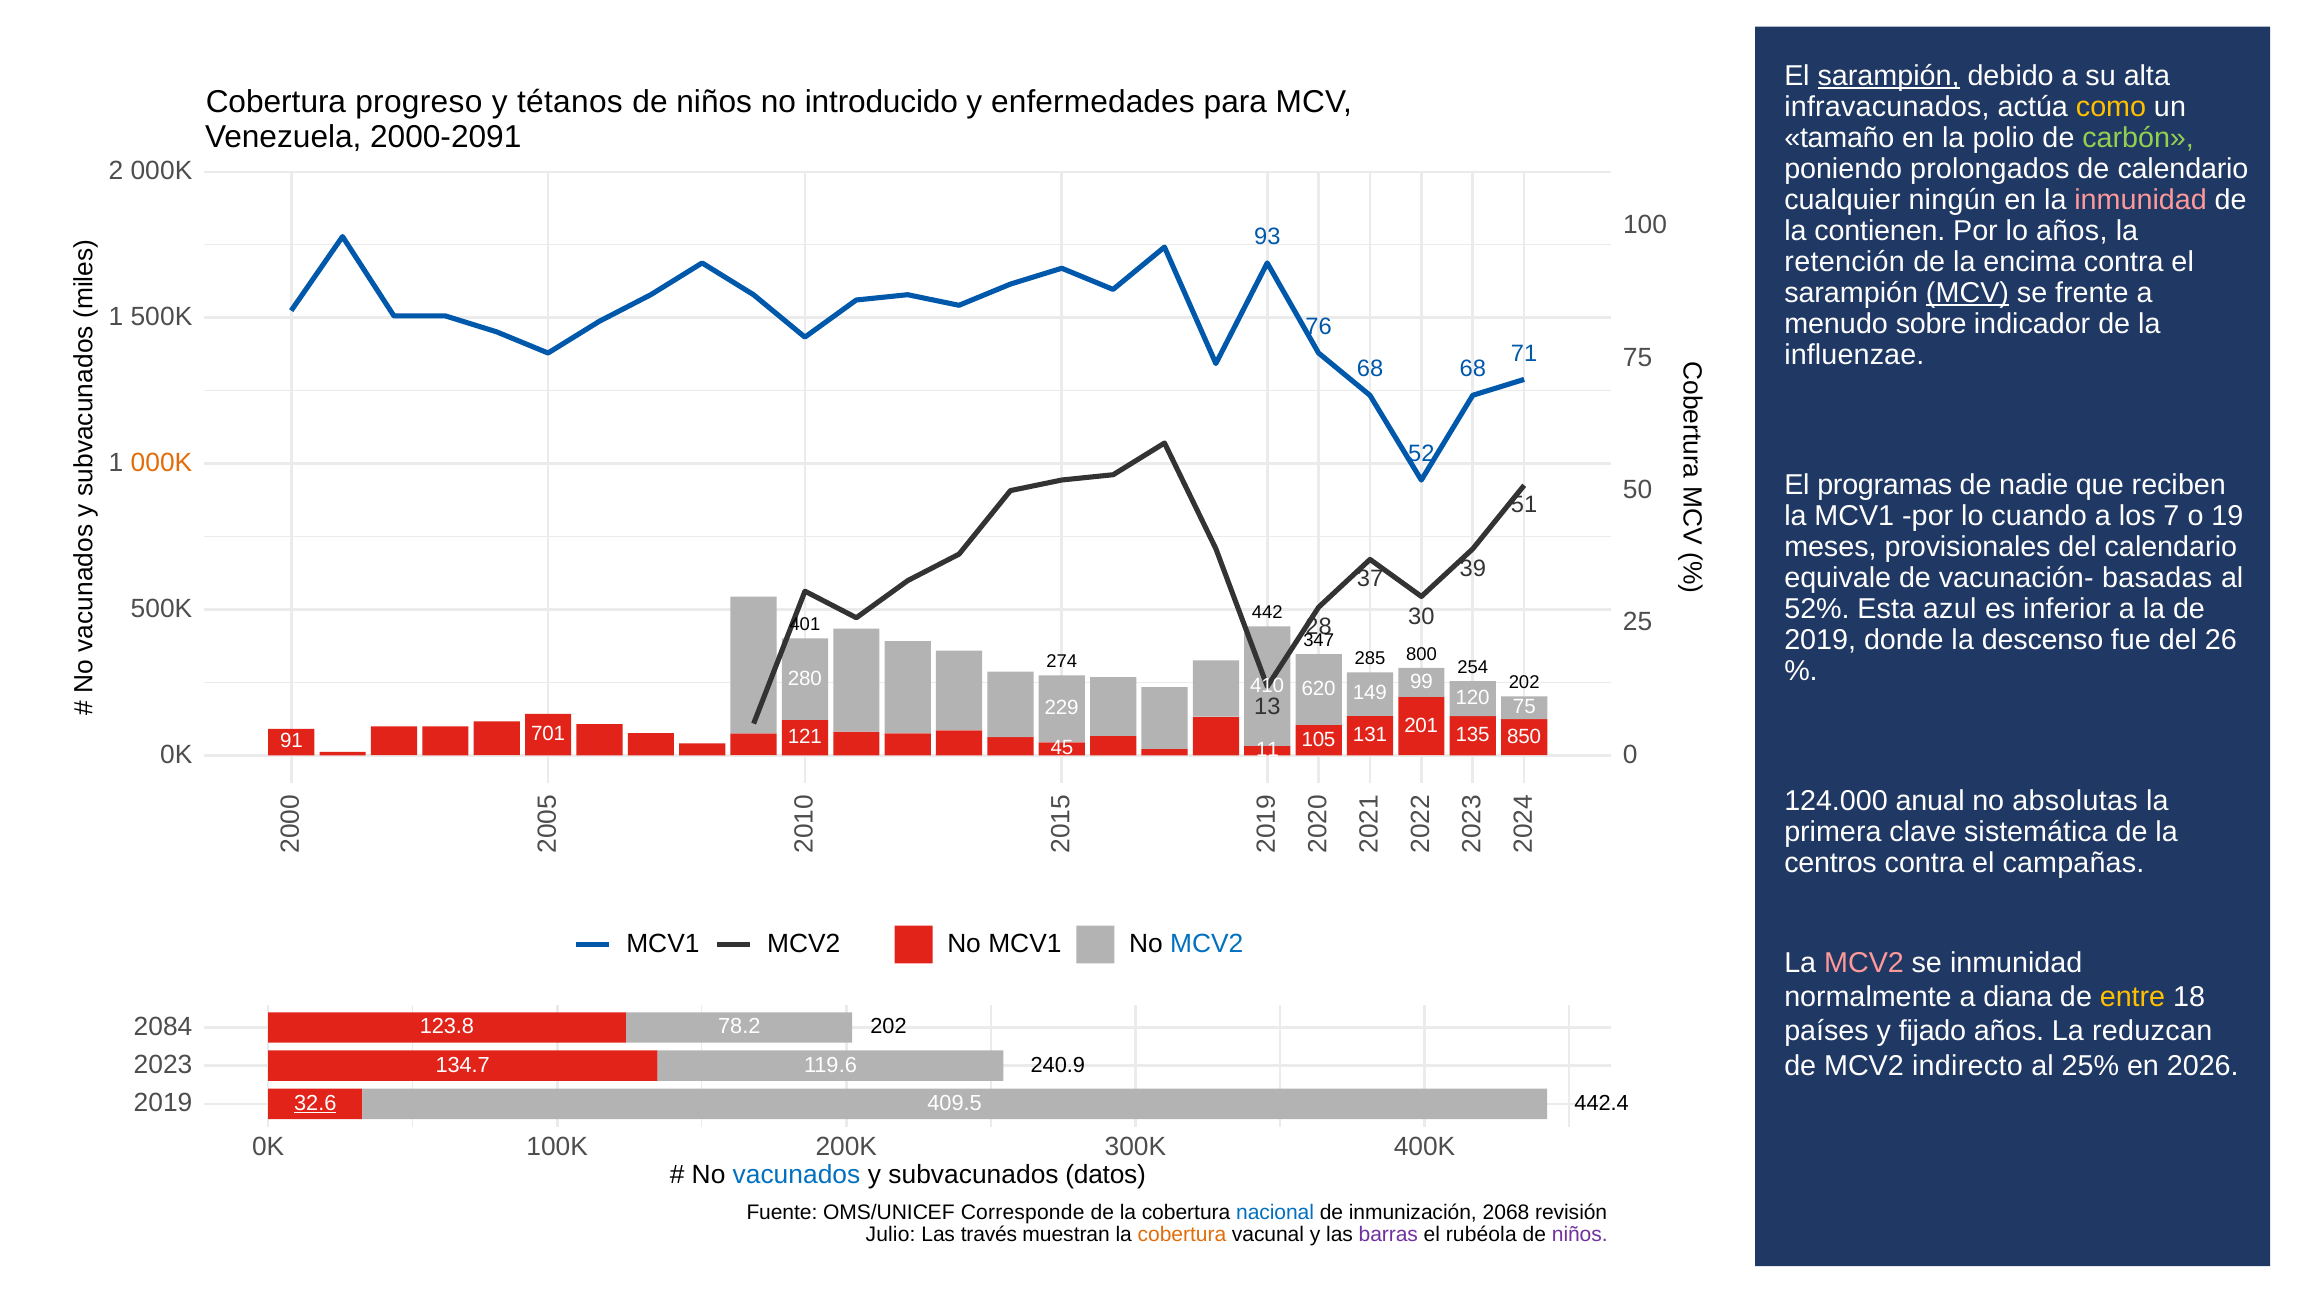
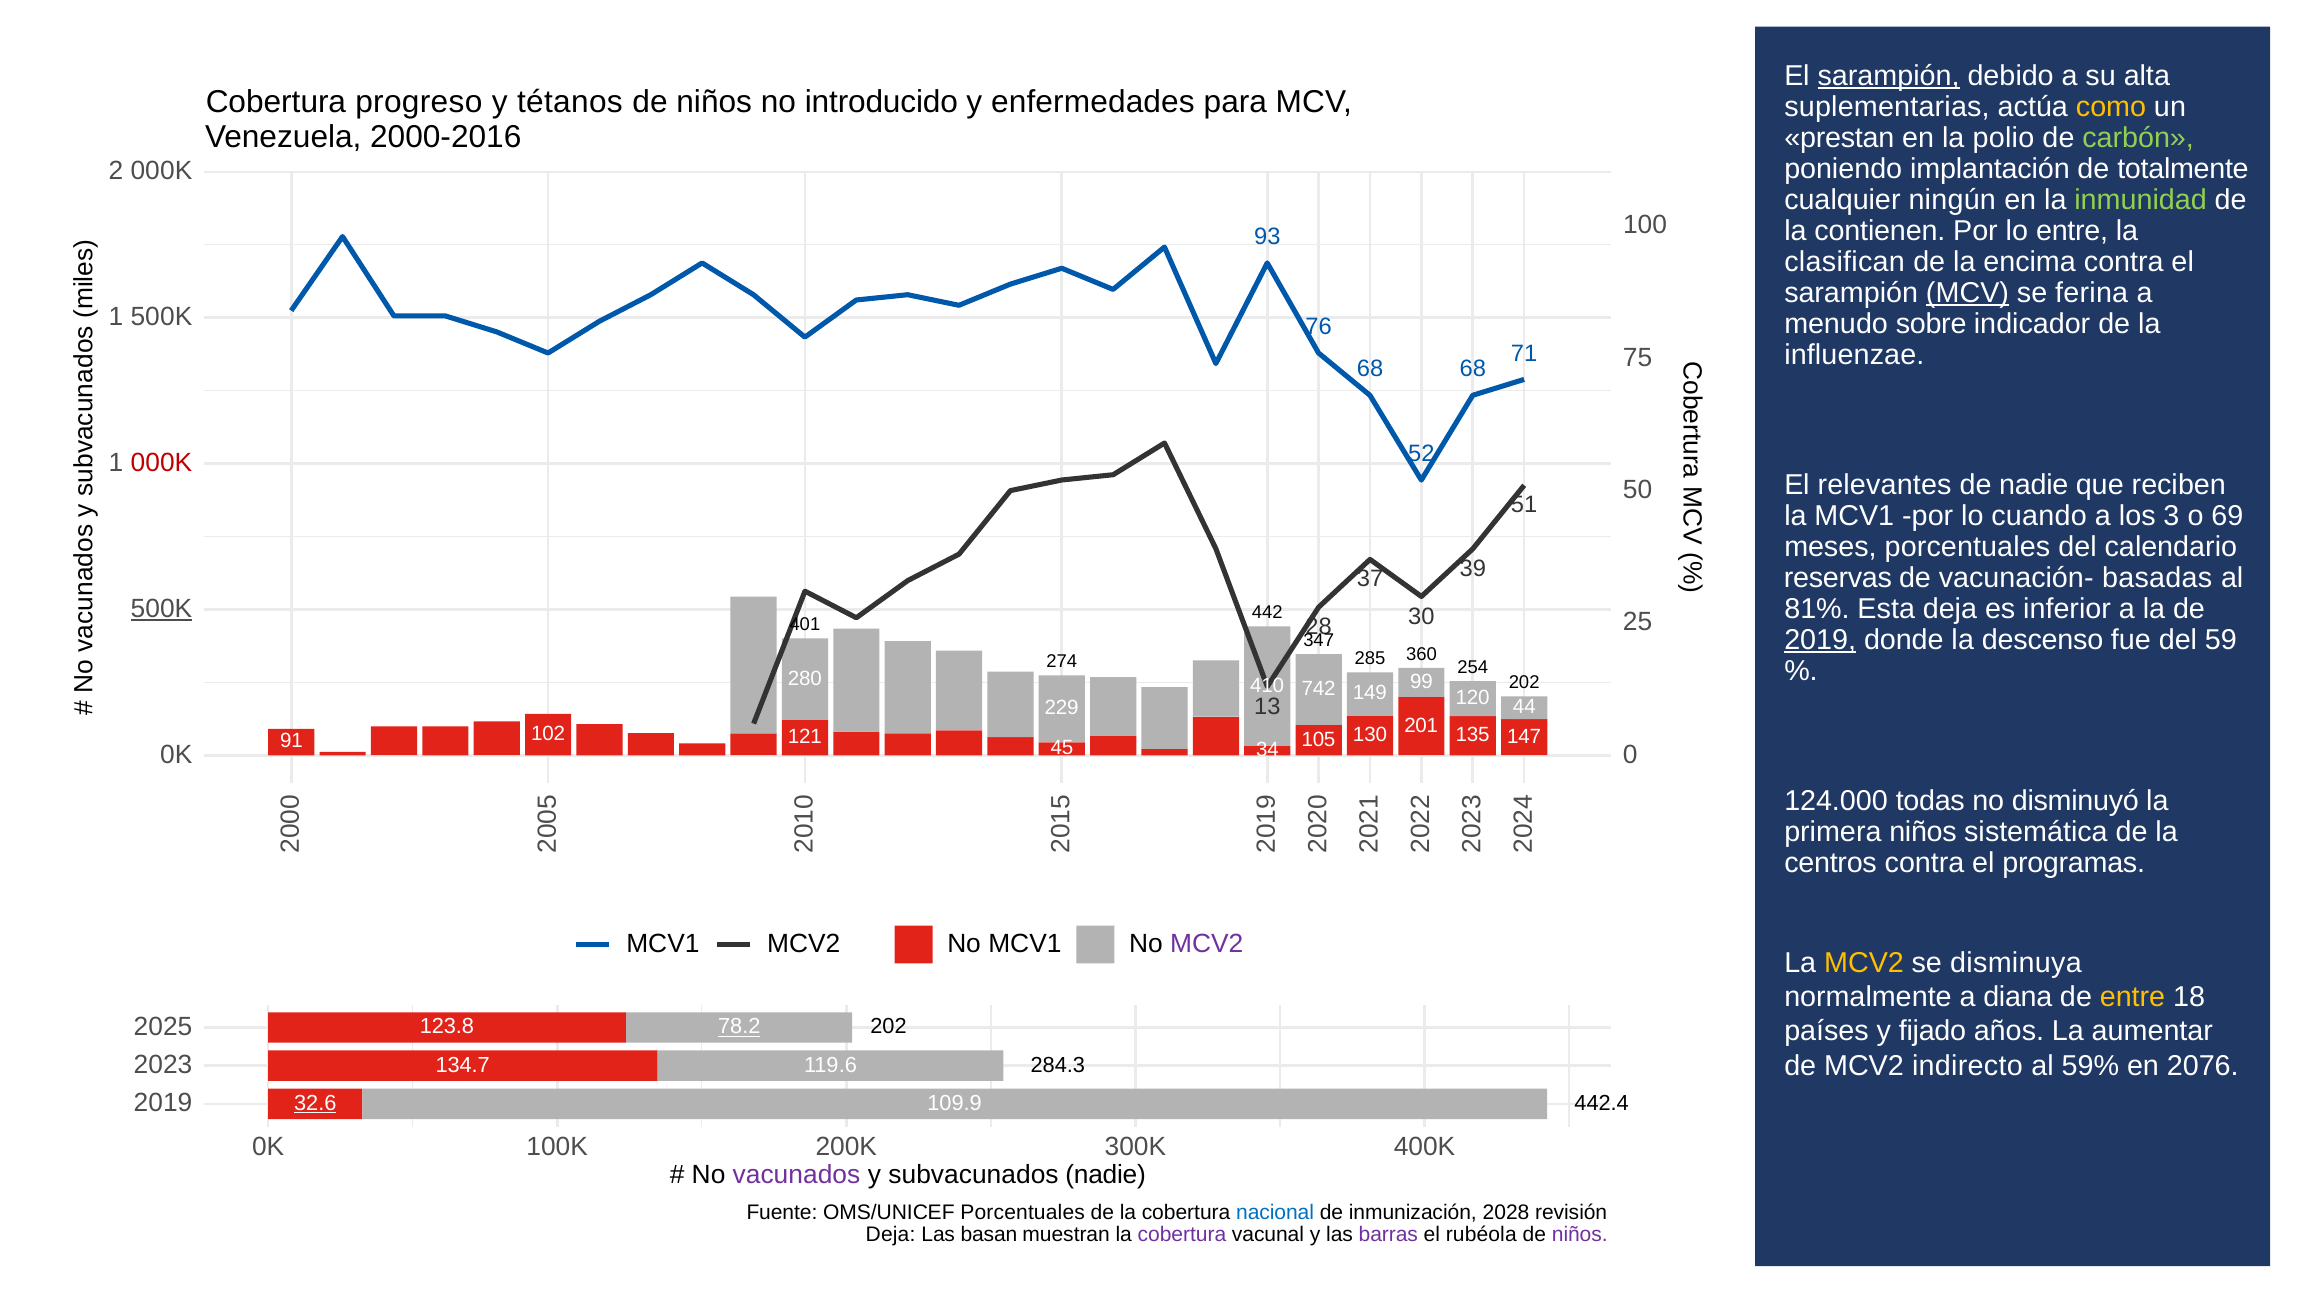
infravacunados: infravacunados -> suplementarias
2000-2091: 2000-2091 -> 2000-2016
tamaño: tamaño -> prestan
prolongados: prolongados -> implantación
de calendario: calendario -> totalmente
inmunidad at (2141, 200) colour: pink -> light green
lo años: años -> entre
retención: retención -> clasifican
frente: frente -> ferina
000K at (161, 463) colour: orange -> red
programas: programas -> relevantes
los 7: 7 -> 3
19: 19 -> 69
meses provisionales: provisionales -> porcentuales
equivale: equivale -> reservas
52%: 52% -> 81%
Esta azul: azul -> deja
500K at (161, 609) underline: none -> present
2019 at (1820, 640) underline: none -> present
26: 26 -> 59
800: 800 -> 360
620: 620 -> 742
120 75: 75 -> 44
131: 131 -> 130
850: 850 -> 147
701: 701 -> 102
11: 11 -> 34
anual: anual -> todas
absolutas: absolutas -> disminuyó
primera clave: clave -> niños
campañas: campañas -> programas
MCV2 at (1207, 944) colour: blue -> purple
MCV2 at (1864, 963) colour: pink -> yellow
se inmunidad: inmunidad -> disminuya
2084: 2084 -> 2025
78.2 underline: none -> present
reduzcan: reduzcan -> aumentar
25%: 25% -> 59%
2026: 2026 -> 2076
240.9: 240.9 -> 284.3
409.5: 409.5 -> 109.9
vacunados colour: blue -> purple
subvacunados datos: datos -> nadie
OMS/UNICEF Corresponde: Corresponde -> Porcentuales
2068: 2068 -> 2028
Julio at (891, 1235): Julio -> Deja
través: través -> basan
cobertura at (1182, 1235) colour: orange -> purple
